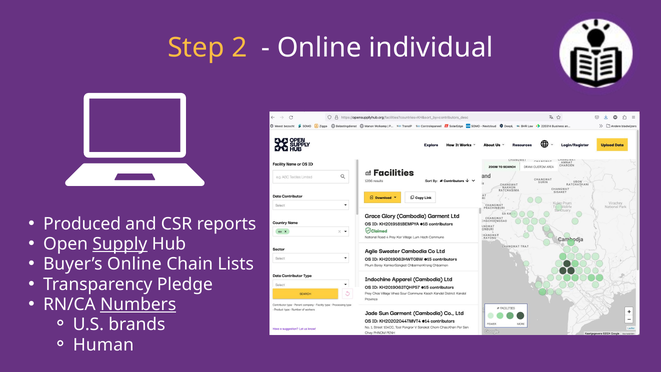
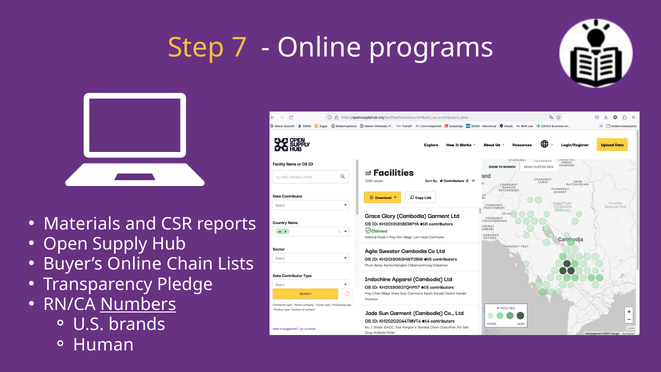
2: 2 -> 7
individual: individual -> programs
Produced: Produced -> Materials
Supply underline: present -> none
